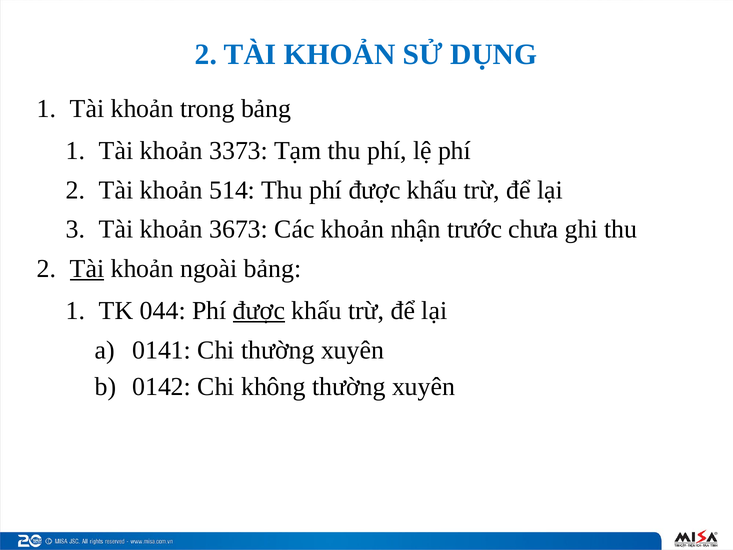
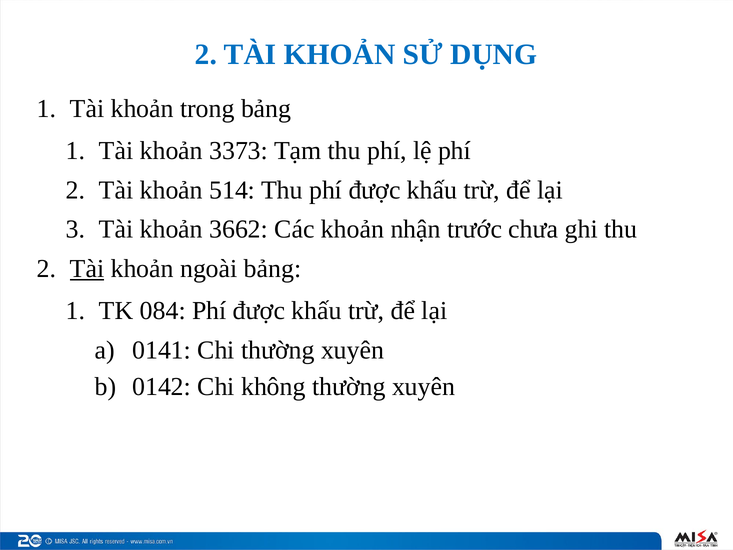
3673: 3673 -> 3662
044: 044 -> 084
được at (259, 311) underline: present -> none
